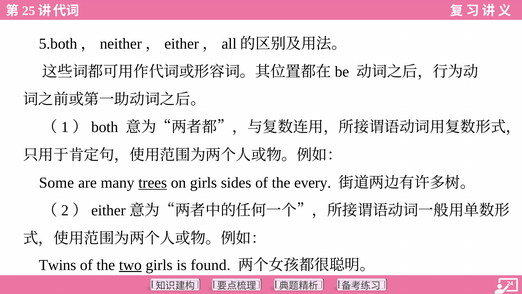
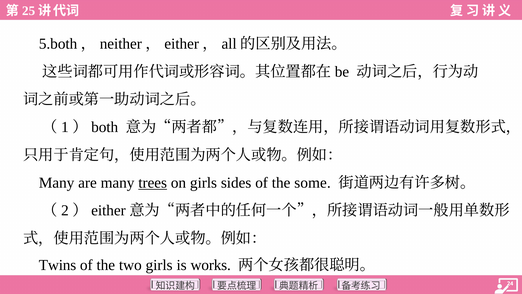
Some at (56, 183): Some -> Many
every: every -> some
two underline: present -> none
found: found -> works
